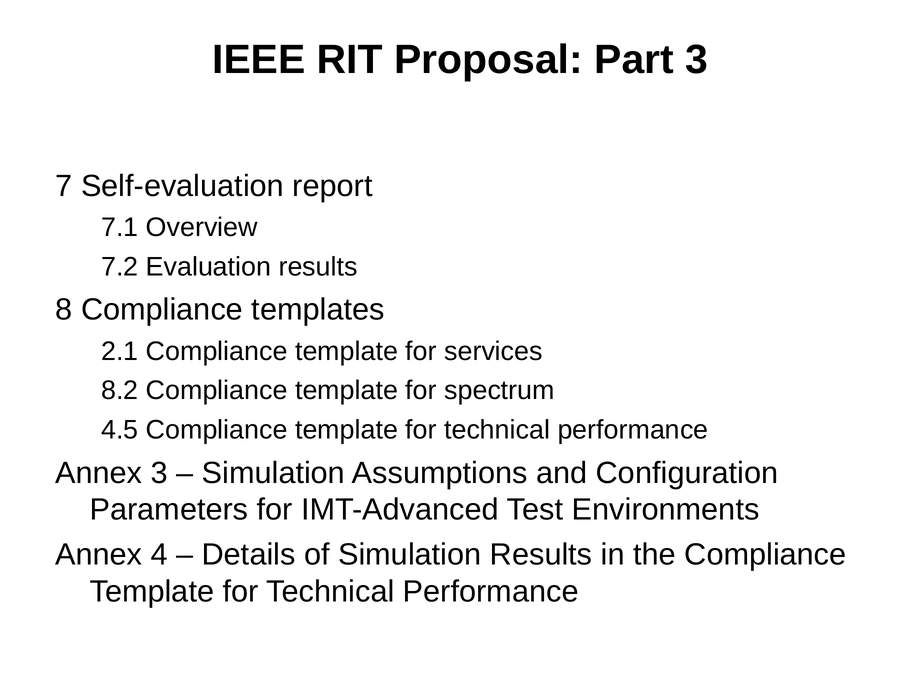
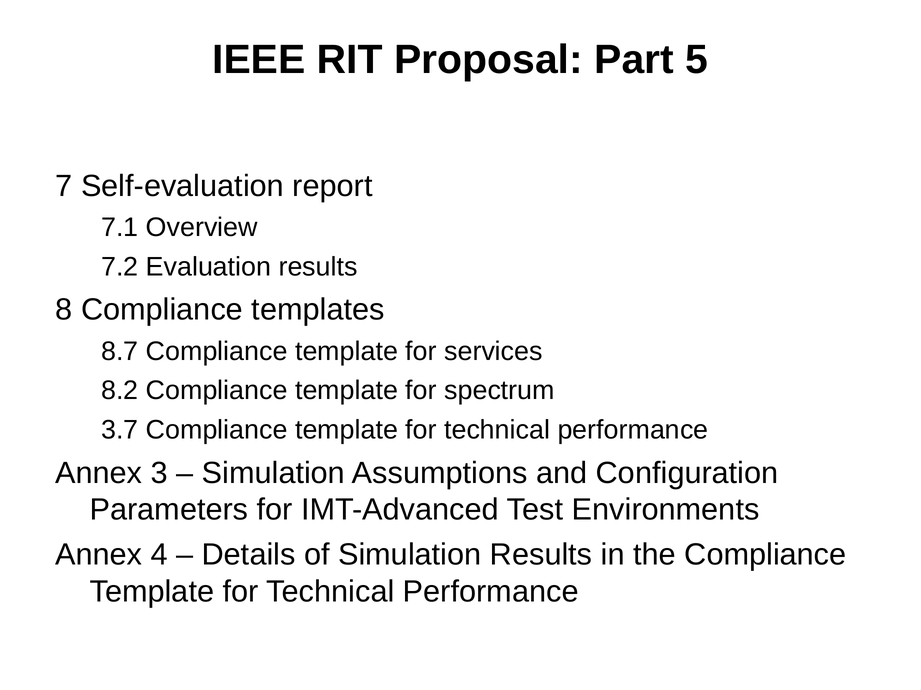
Part 3: 3 -> 5
2.1: 2.1 -> 8.7
4.5: 4.5 -> 3.7
